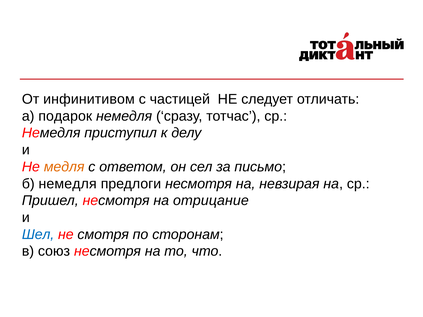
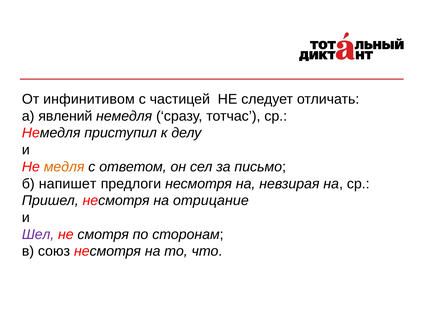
подарок: подарок -> явлений
б немедля: немедля -> напишет
Шел colour: blue -> purple
